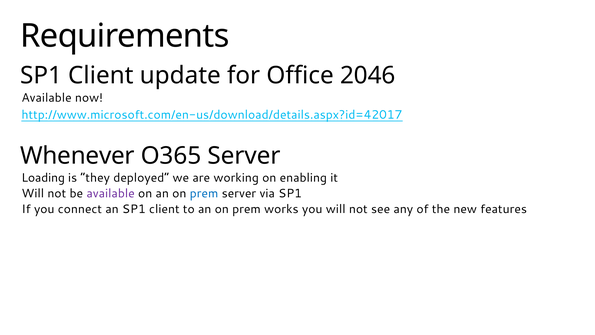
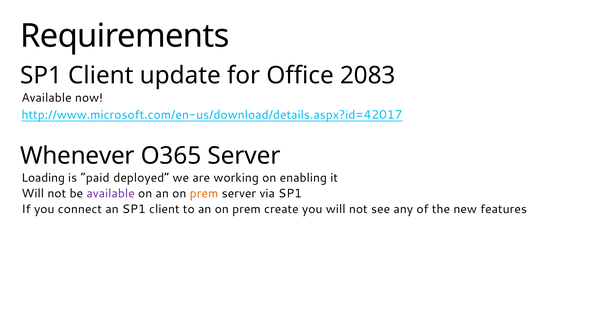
2046: 2046 -> 2083
they: they -> paid
prem at (204, 193) colour: blue -> orange
works: works -> create
